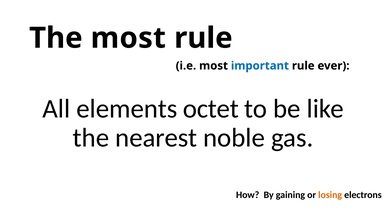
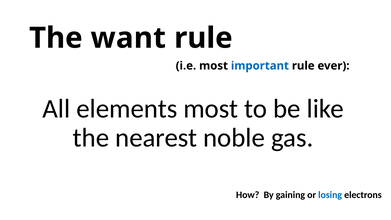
The most: most -> want
elements octet: octet -> most
losing colour: orange -> blue
